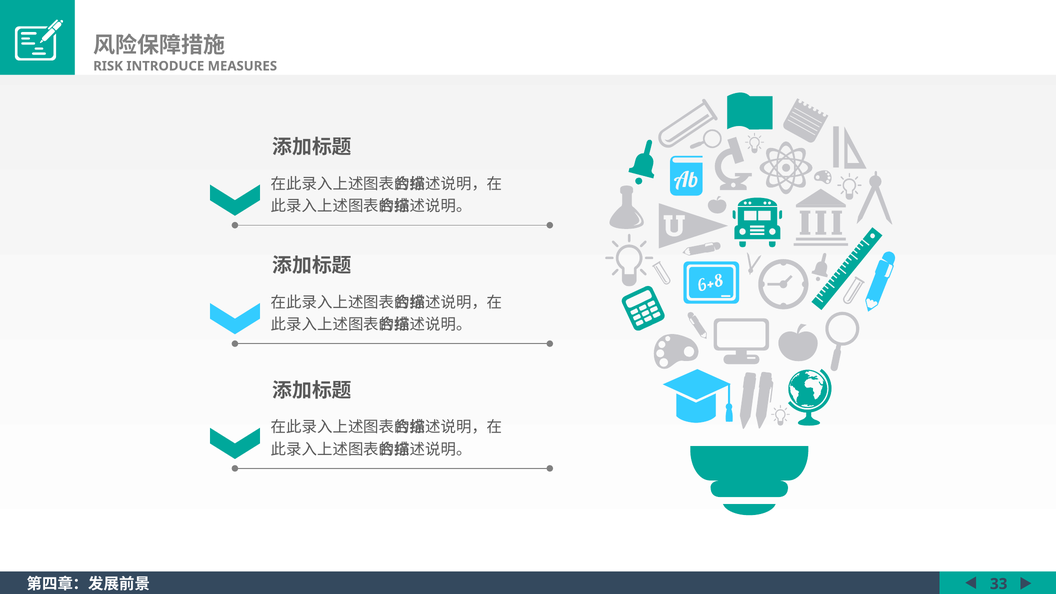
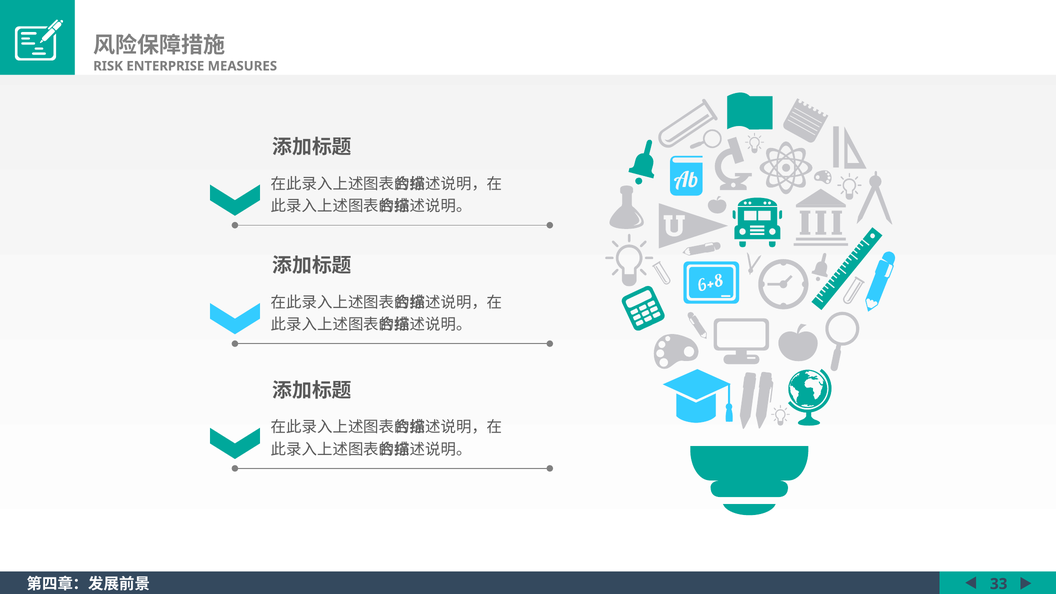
INTRODUCE: INTRODUCE -> ENTERPRISE
